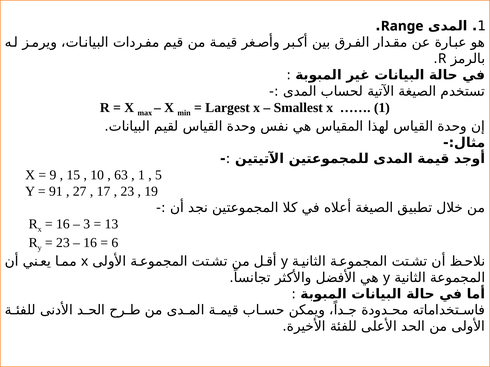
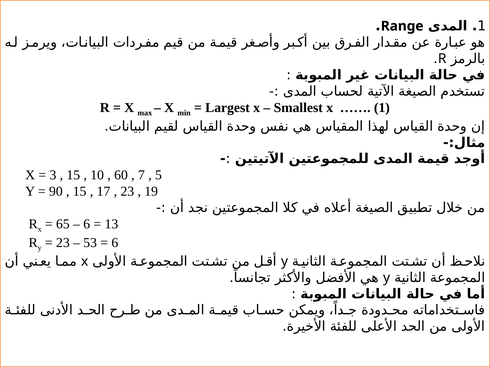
9: 9 -> 3
63: 63 -> 60
1 at (141, 175): 1 -> 7
91: 91 -> 90
27 at (80, 192): 27 -> 15
16 at (63, 224): 16 -> 65
3 at (87, 224): 3 -> 6
16 at (90, 243): 16 -> 53
